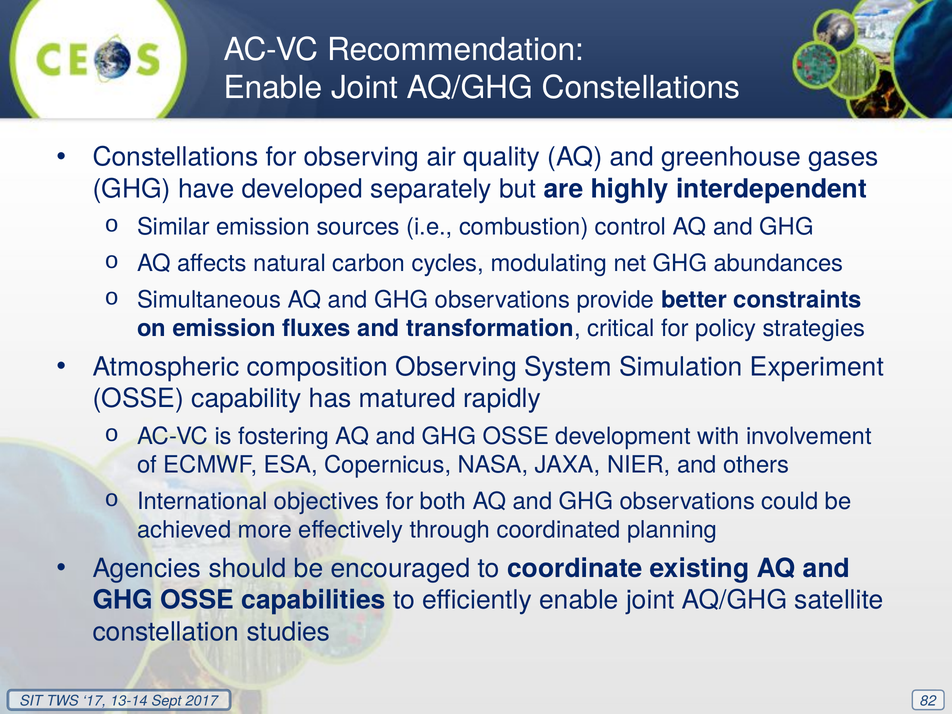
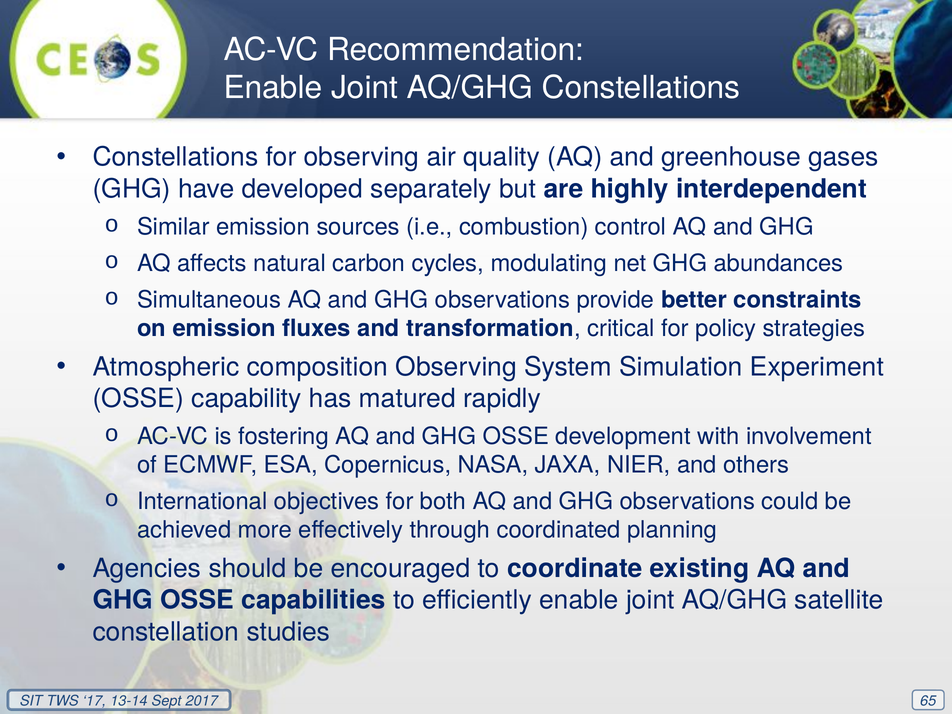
82: 82 -> 65
